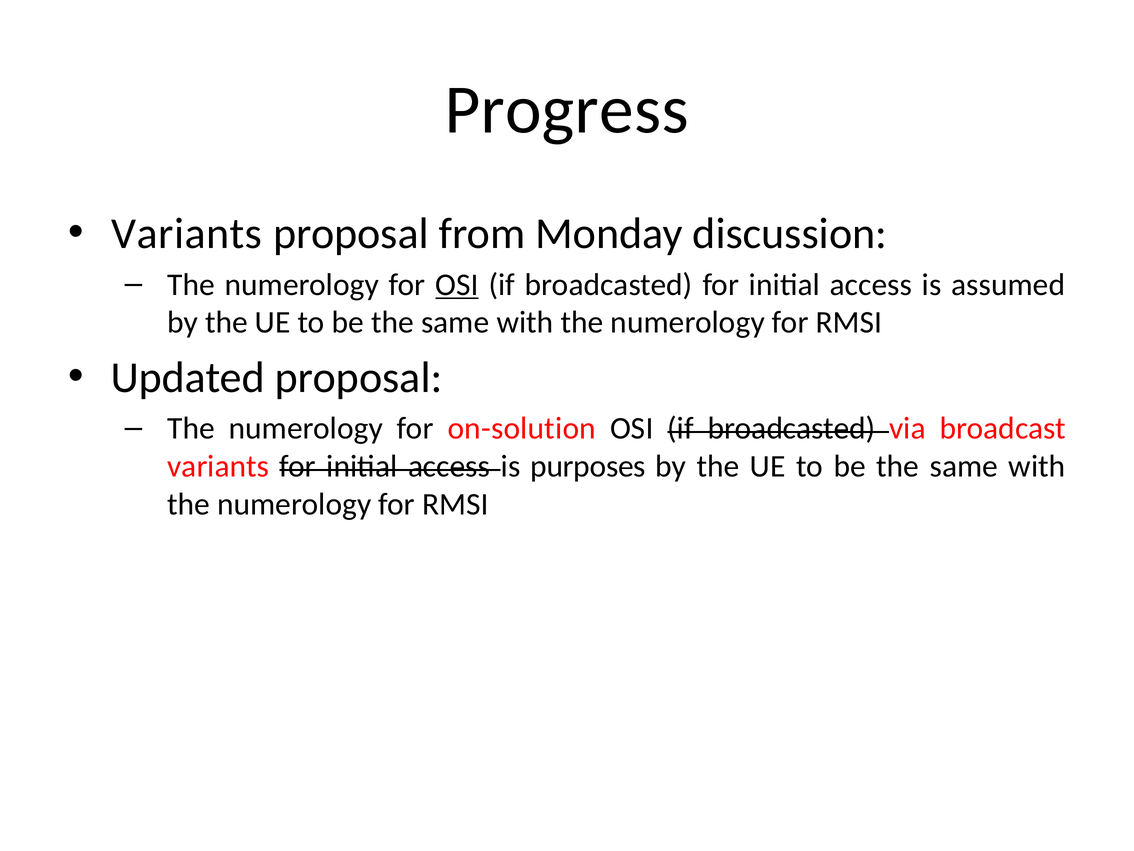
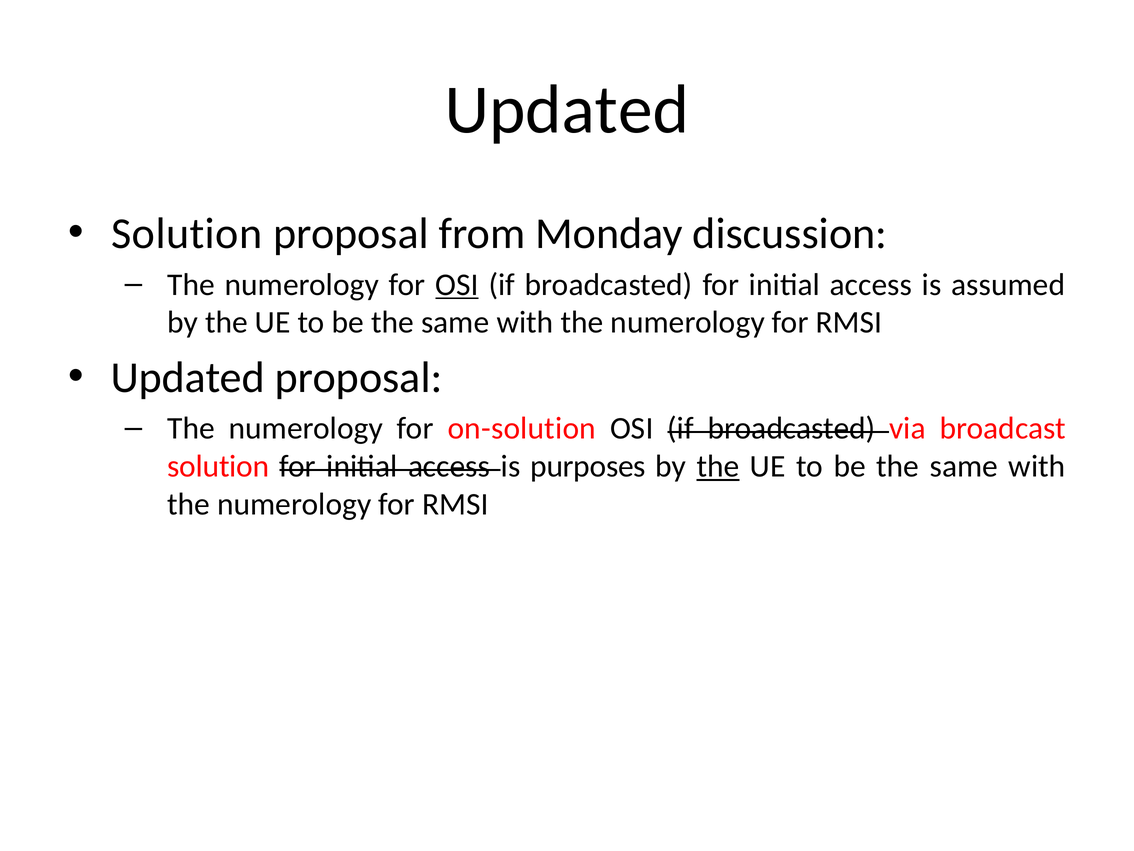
Progress at (567, 110): Progress -> Updated
Variants at (187, 234): Variants -> Solution
variants at (218, 466): variants -> solution
the at (718, 466) underline: none -> present
